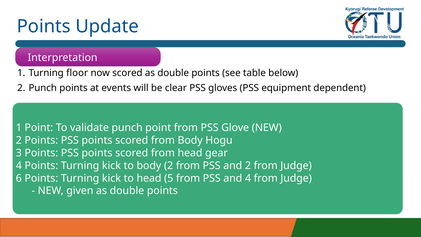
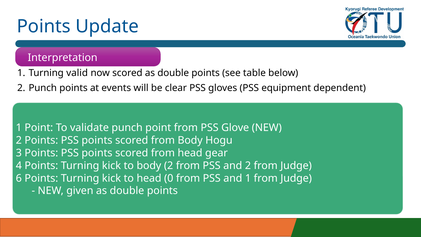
floor: floor -> valid
5: 5 -> 0
and 4: 4 -> 1
